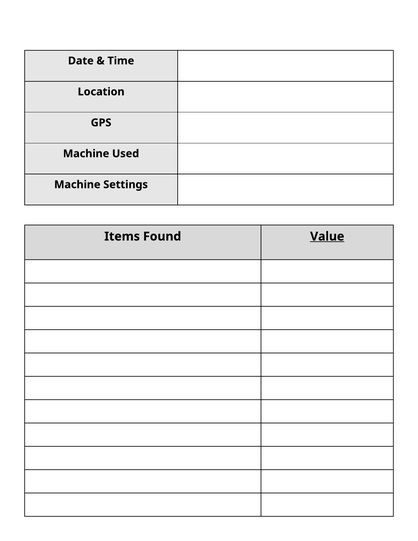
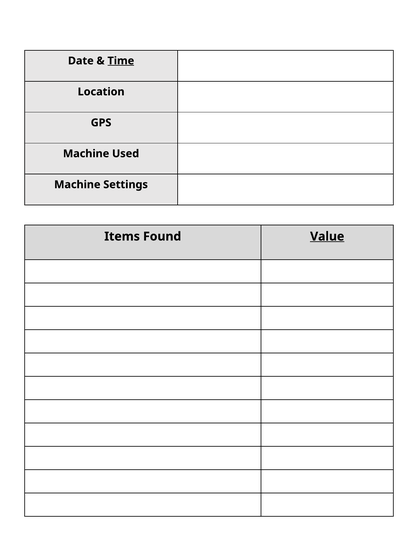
Time underline: none -> present
